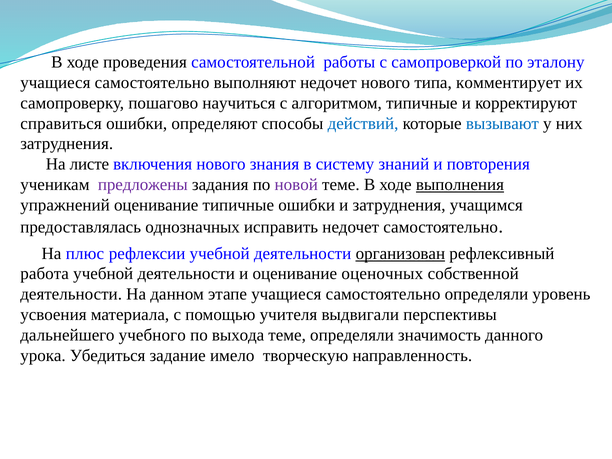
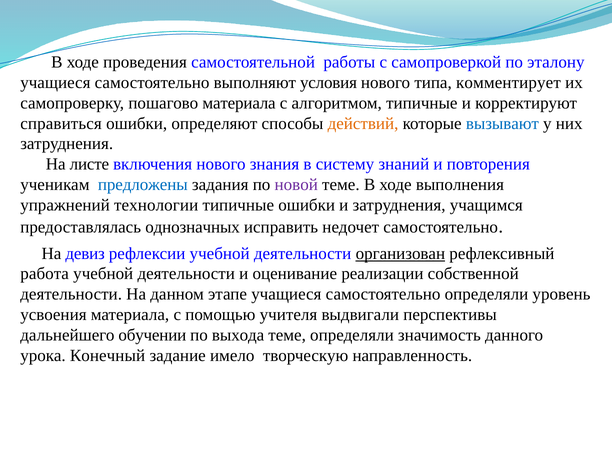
выполняют недочет: недочет -> условия
пошагово научиться: научиться -> материала
действий colour: blue -> orange
предложены colour: purple -> blue
выполнения underline: present -> none
упражнений оценивание: оценивание -> технологии
плюс: плюс -> девиз
оценочных: оценочных -> реализации
учебного: учебного -> обучении
Убедиться: Убедиться -> Конечный
